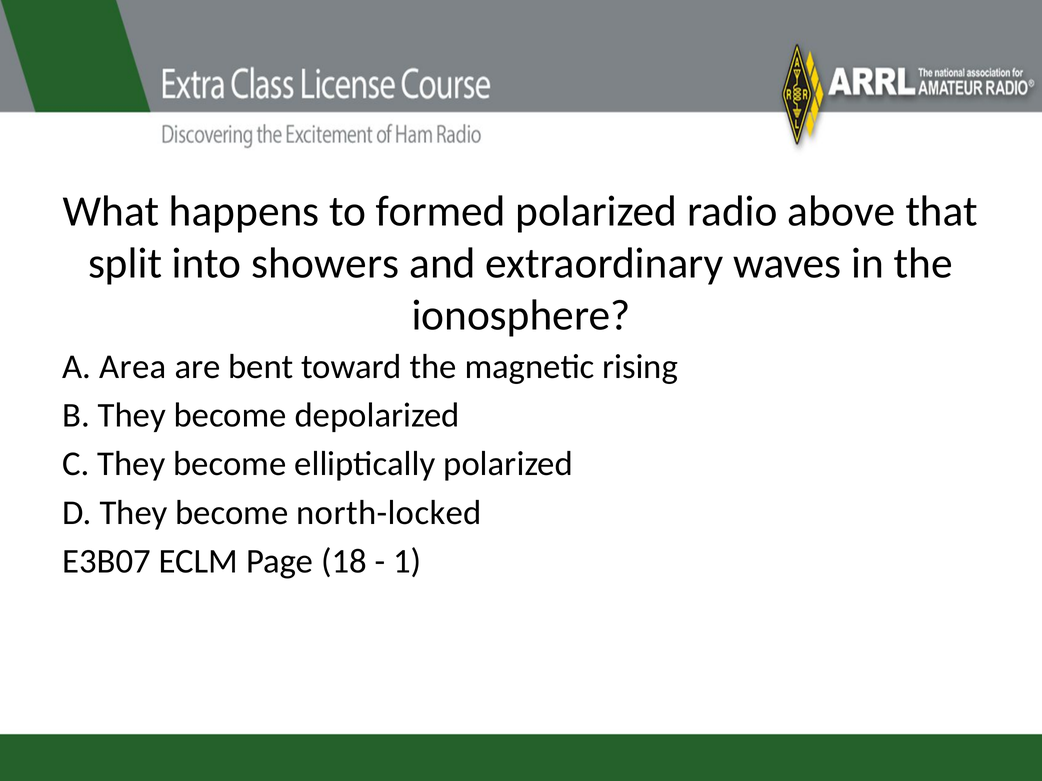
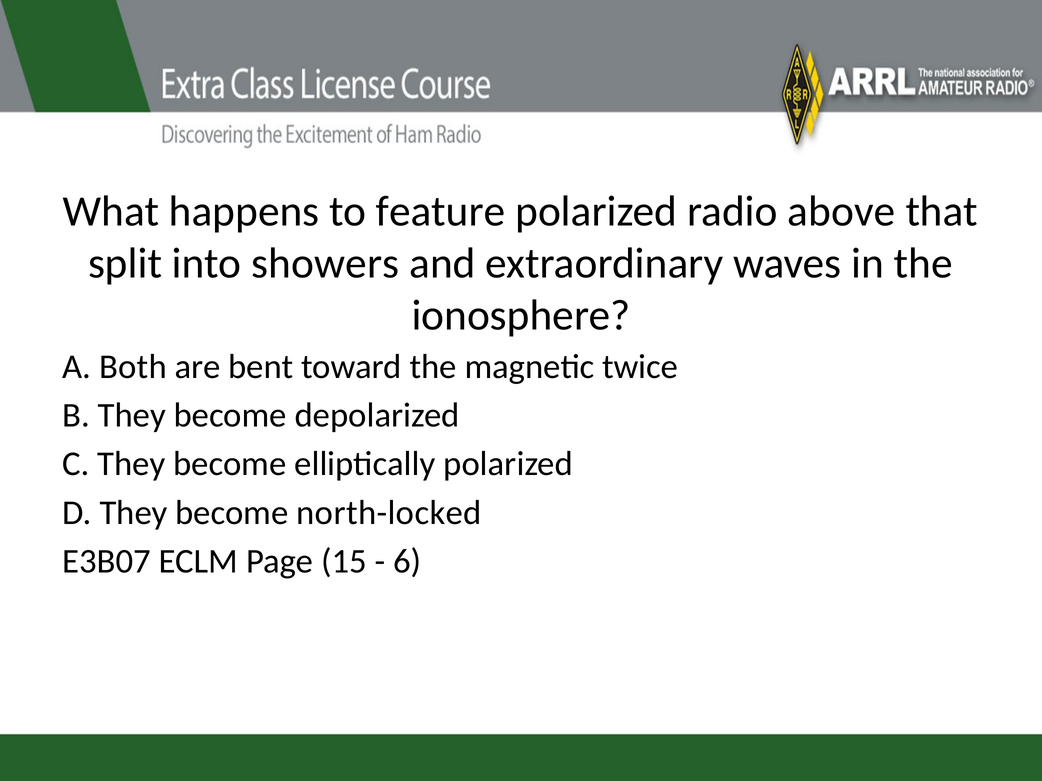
formed: formed -> feature
Area: Area -> Both
rising: rising -> twice
18: 18 -> 15
1: 1 -> 6
